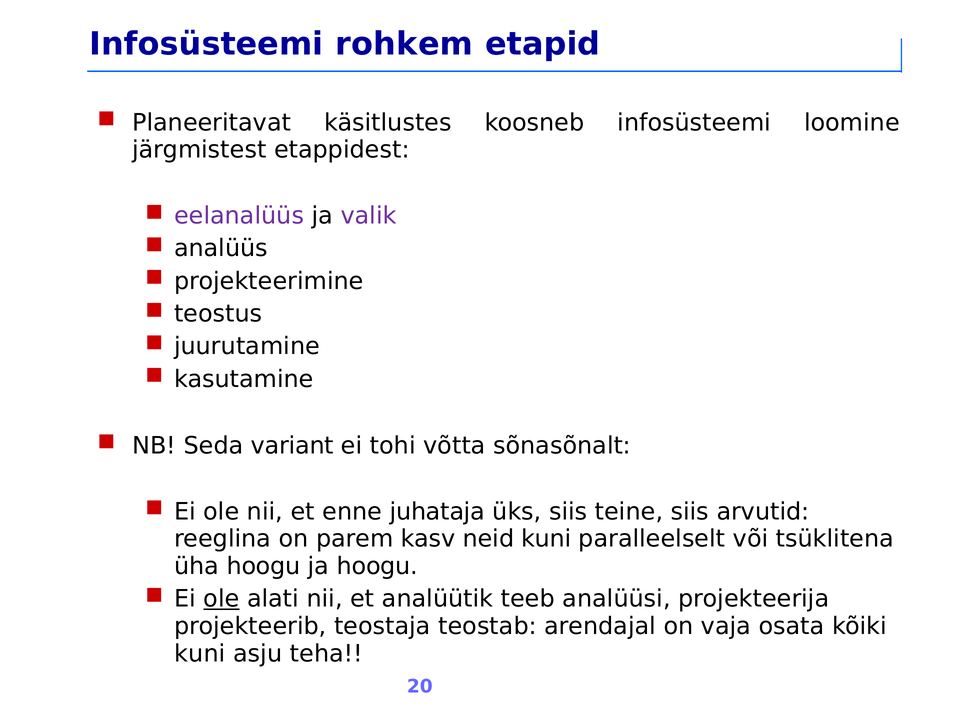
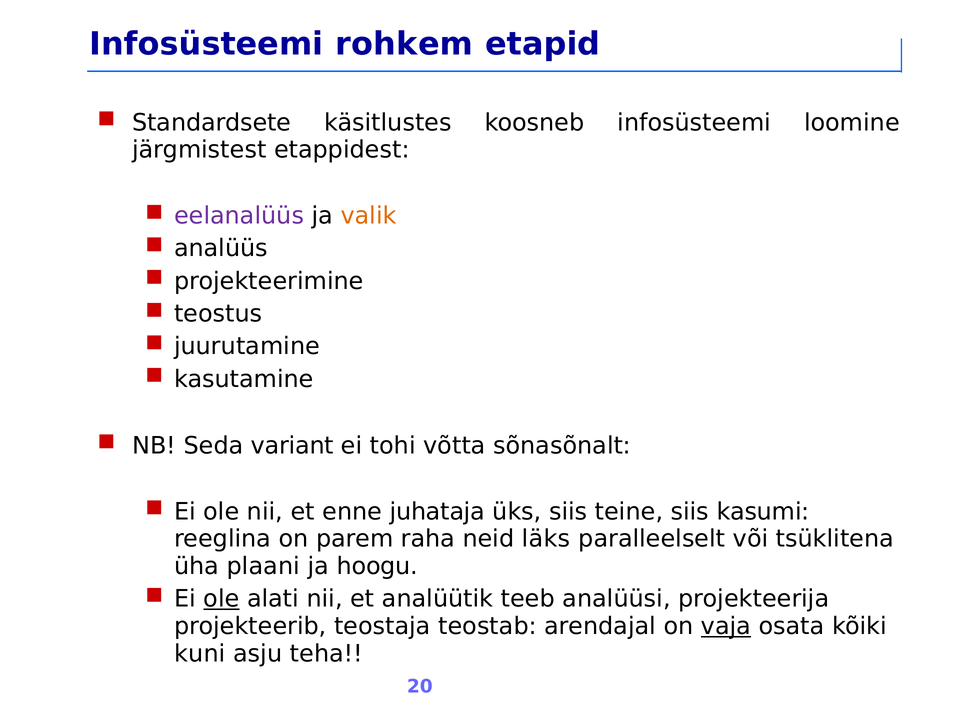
Planeeritavat: Planeeritavat -> Standardsete
valik colour: purple -> orange
arvutid: arvutid -> kasumi
kasv: kasv -> raha
neid kuni: kuni -> läks
üha hoogu: hoogu -> plaani
vaja underline: none -> present
